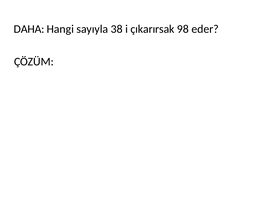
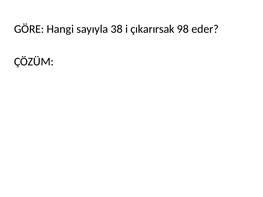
DAHA: DAHA -> GÖRE
